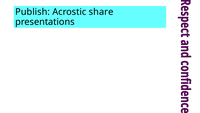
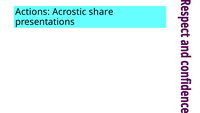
Publish: Publish -> Actions
